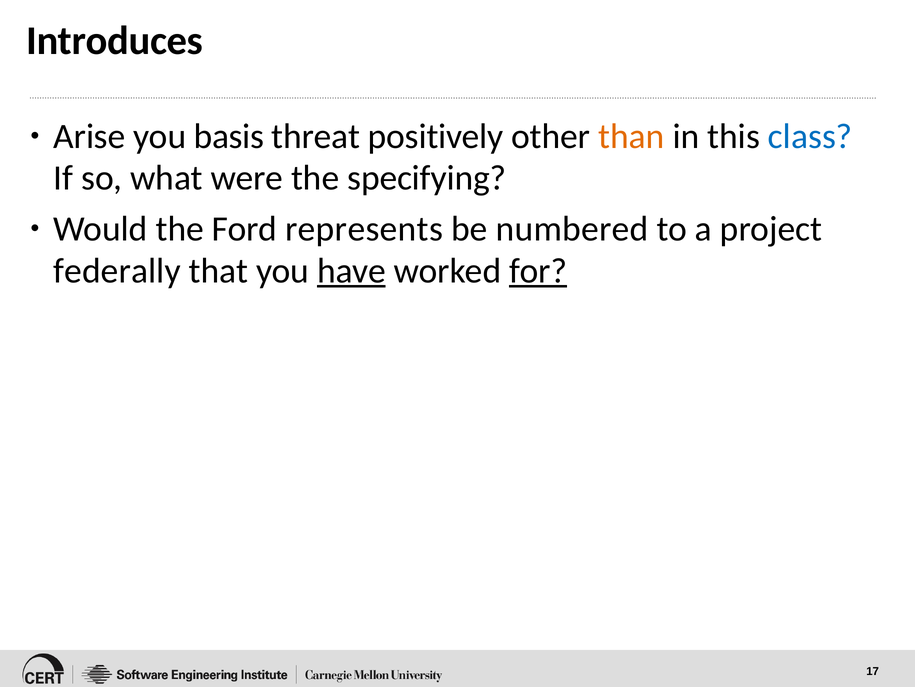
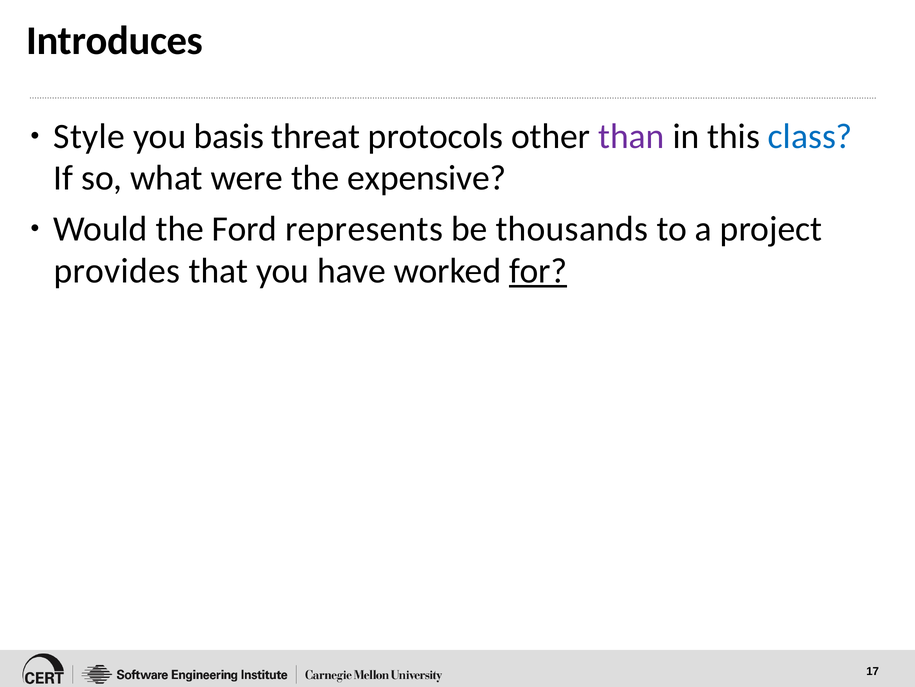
Arise: Arise -> Style
positively: positively -> protocols
than colour: orange -> purple
specifying: specifying -> expensive
numbered: numbered -> thousands
federally: federally -> provides
have underline: present -> none
